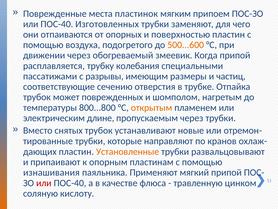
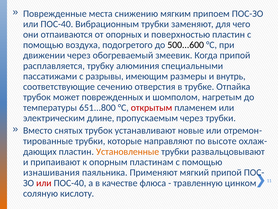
пластинок: пластинок -> снижению
Изготовленных: Изготовленных -> Вибрационным
500...600 colour: orange -> black
колебания: колебания -> алюминия
частиц: частиц -> внутрь
800...800: 800...800 -> 651...800
открытым colour: orange -> red
кранов: кранов -> высоте
